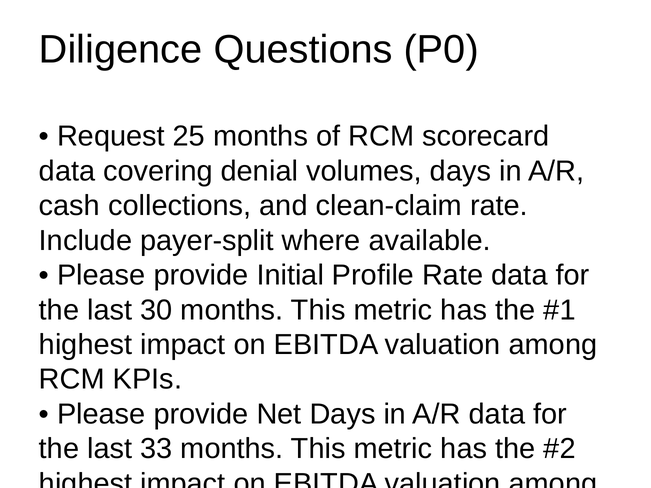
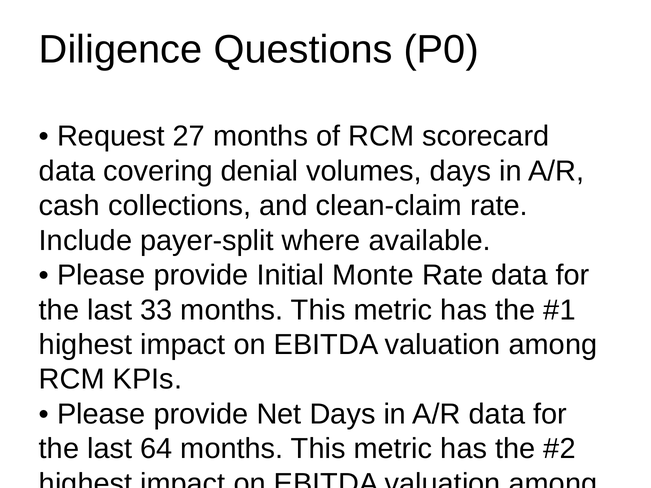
25: 25 -> 27
Profile: Profile -> Monte
30: 30 -> 33
33: 33 -> 64
